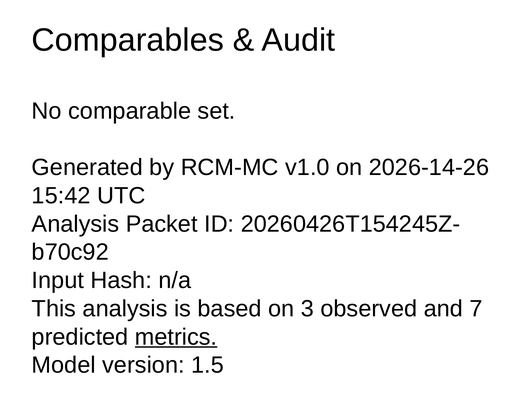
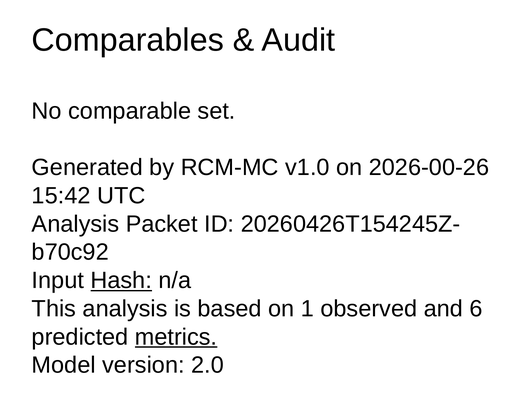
2026-14-26: 2026-14-26 -> 2026-00-26
Hash underline: none -> present
3: 3 -> 1
7: 7 -> 6
1.5: 1.5 -> 2.0
